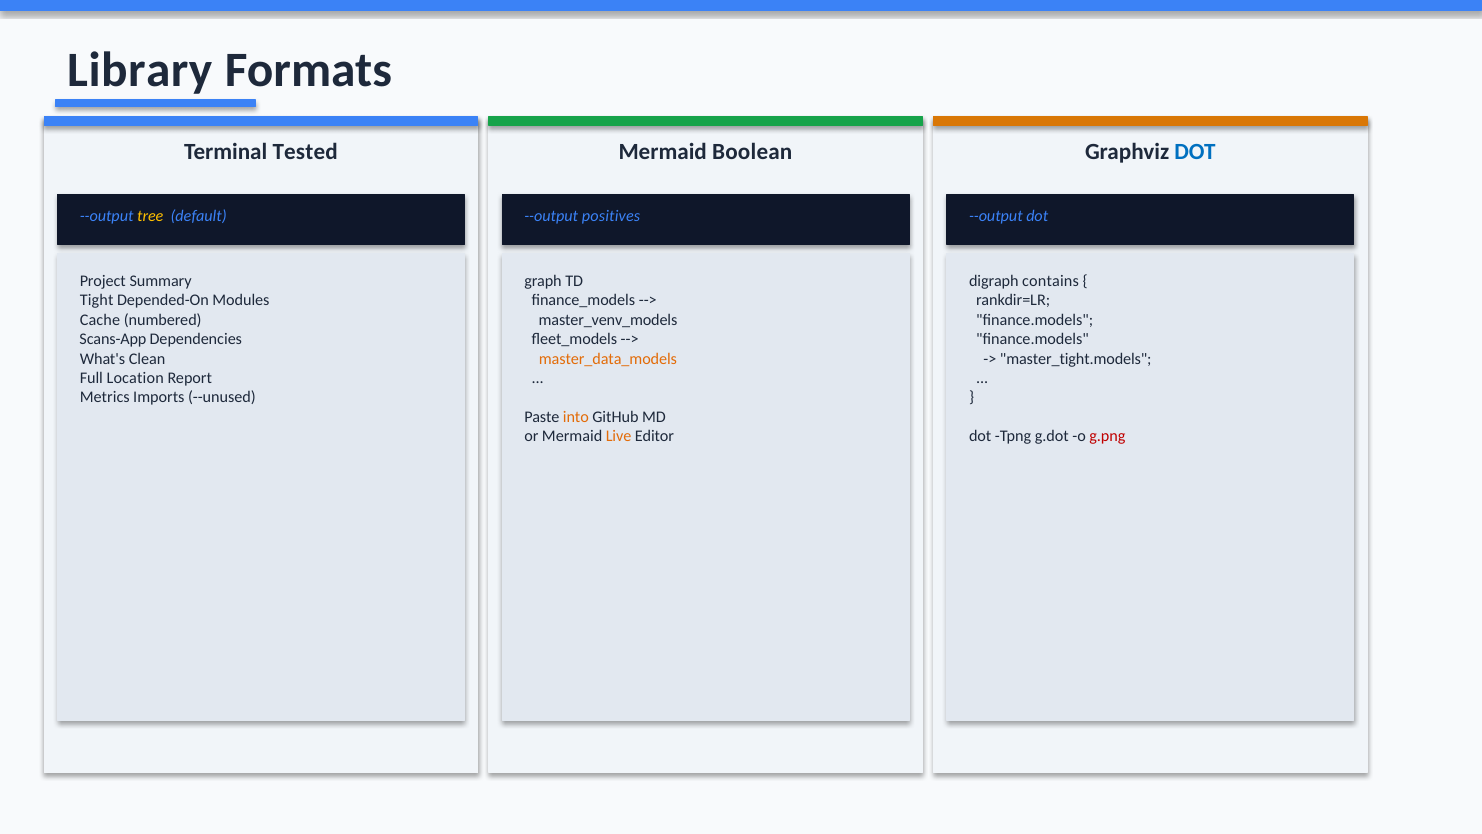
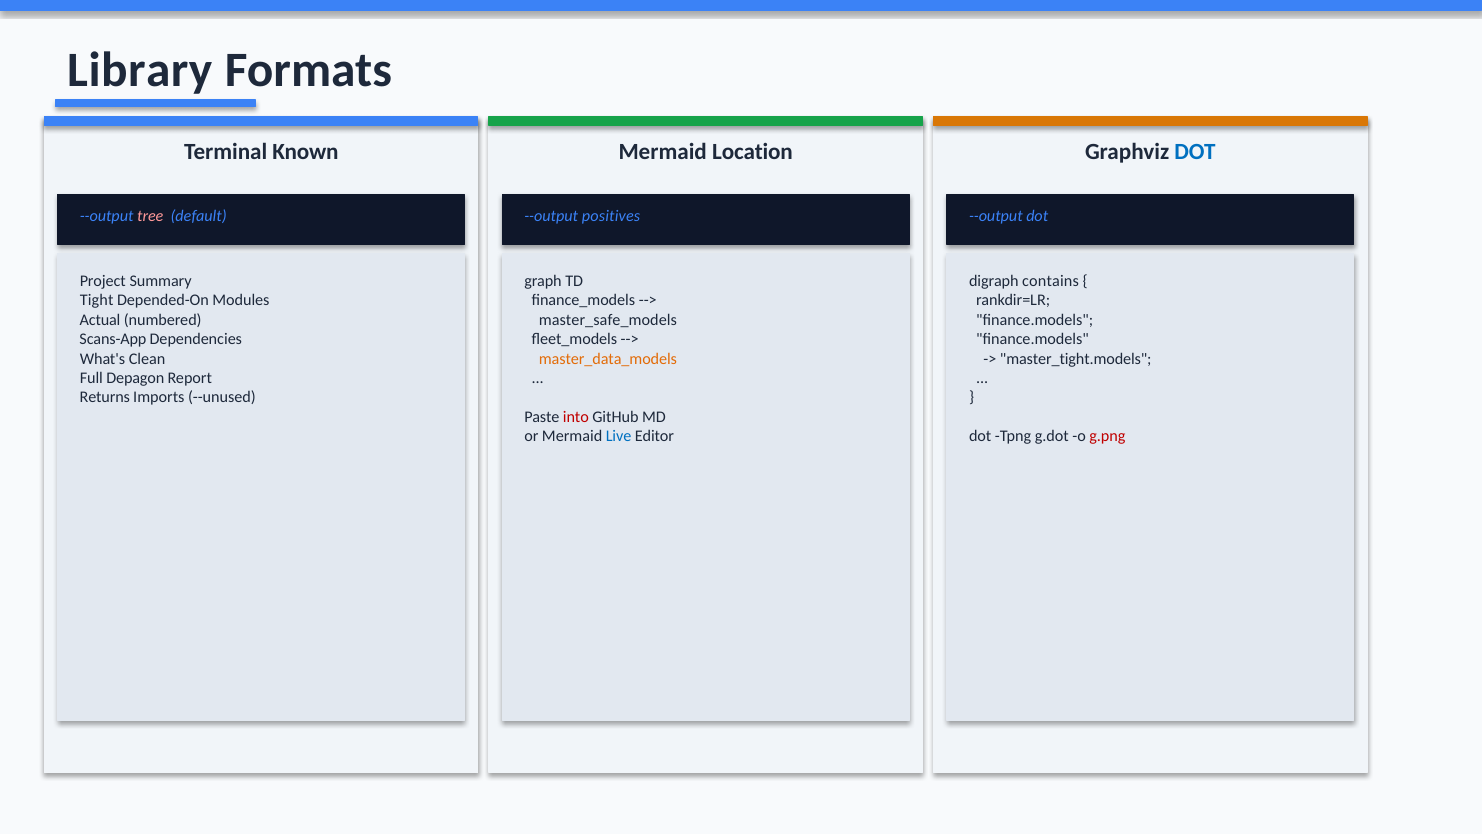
Tested: Tested -> Known
Boolean: Boolean -> Location
tree colour: yellow -> pink
Cache: Cache -> Actual
master_venv_models: master_venv_models -> master_safe_models
Location: Location -> Depagon
Metrics: Metrics -> Returns
into colour: orange -> red
Live colour: orange -> blue
